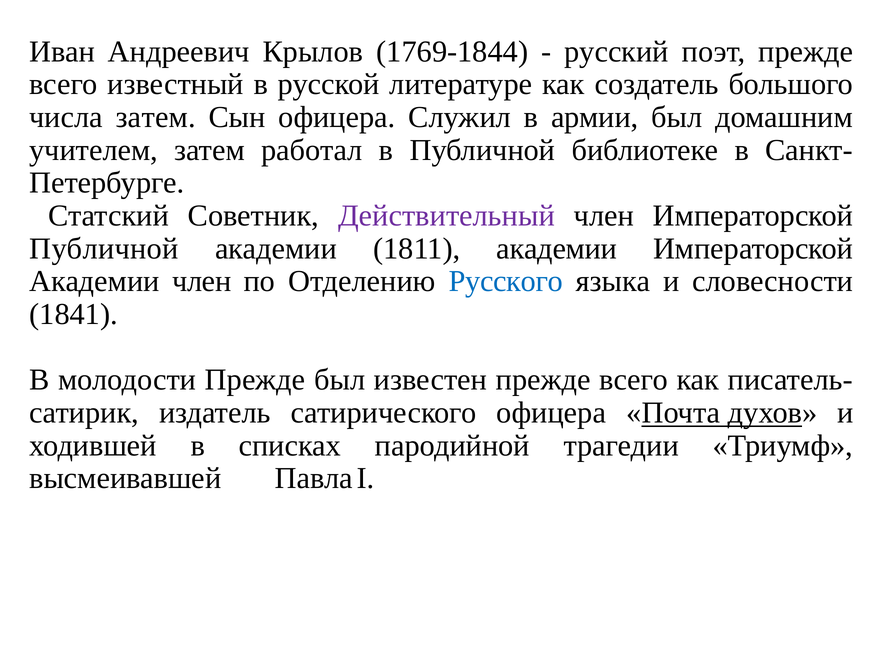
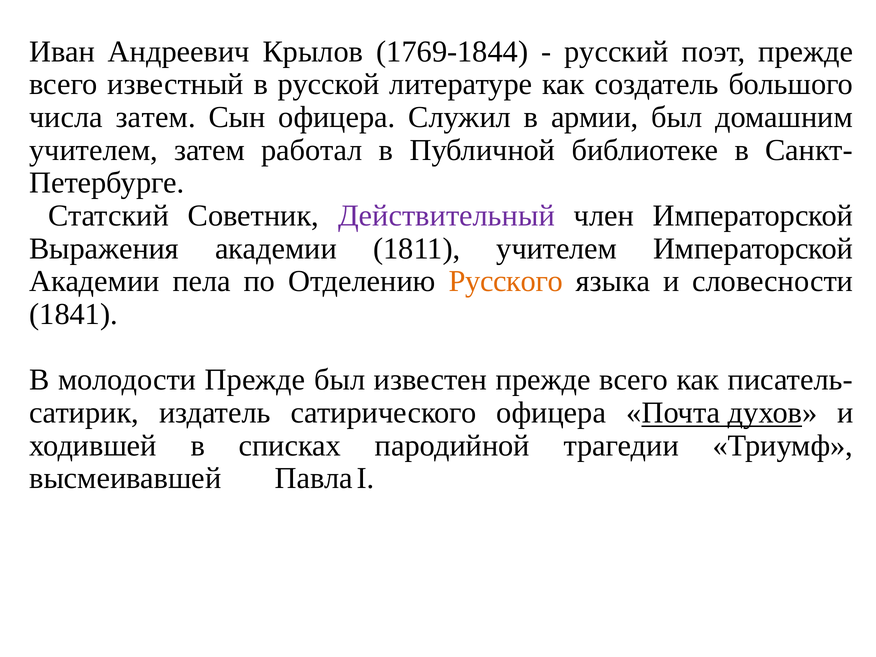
Публичной at (104, 249): Публичной -> Выражения
1811 академии: академии -> учителем
Академии член: член -> пела
Русского colour: blue -> orange
